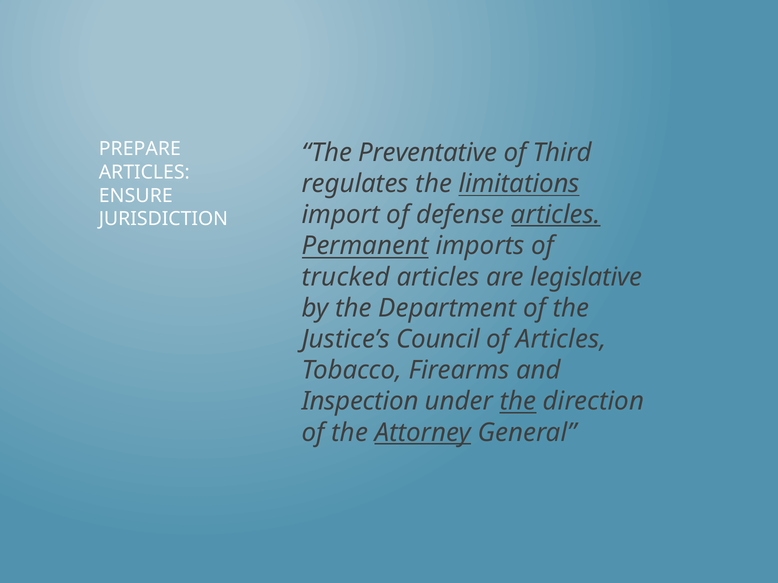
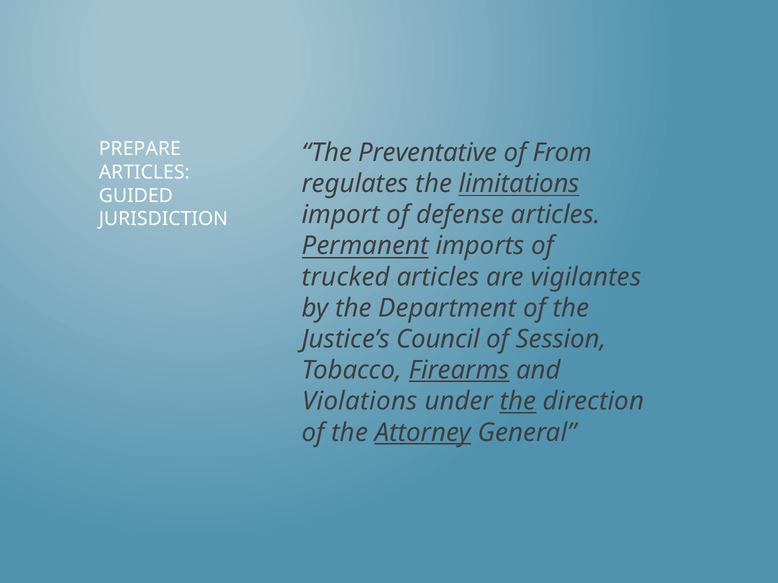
Third: Third -> From
ENSURE: ENSURE -> GUIDED
articles at (556, 215) underline: present -> none
legislative: legislative -> vigilantes
of Articles: Articles -> Session
Firearms underline: none -> present
Inspection: Inspection -> Violations
